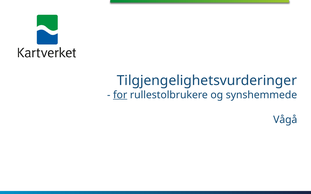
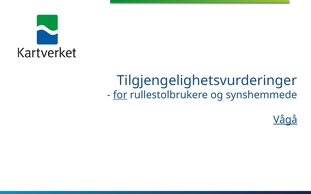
Vågå underline: none -> present
